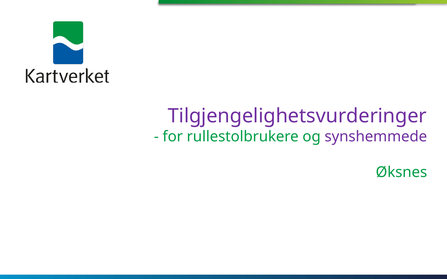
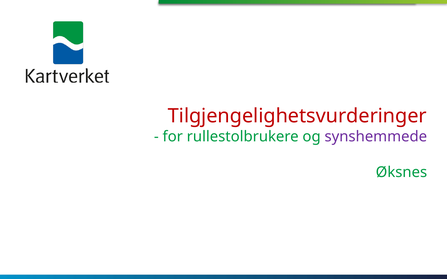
Tilgjengelighetsvurderinger colour: purple -> red
